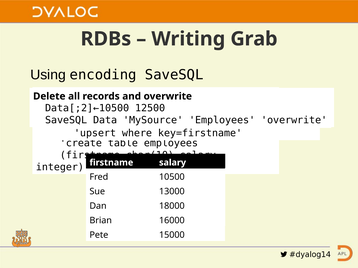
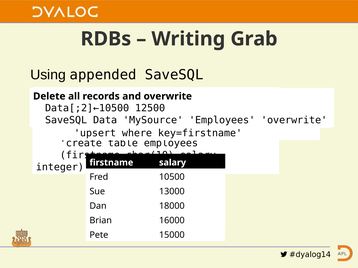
encoding: encoding -> appended
